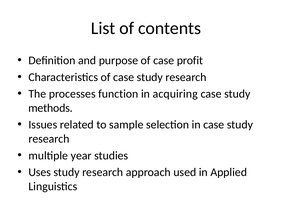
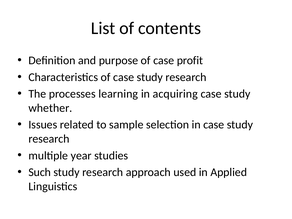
function: function -> learning
methods: methods -> whether
Uses: Uses -> Such
